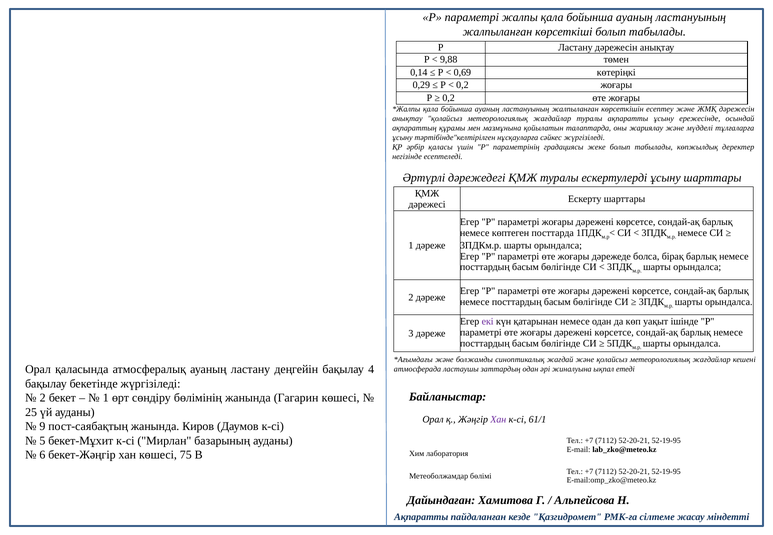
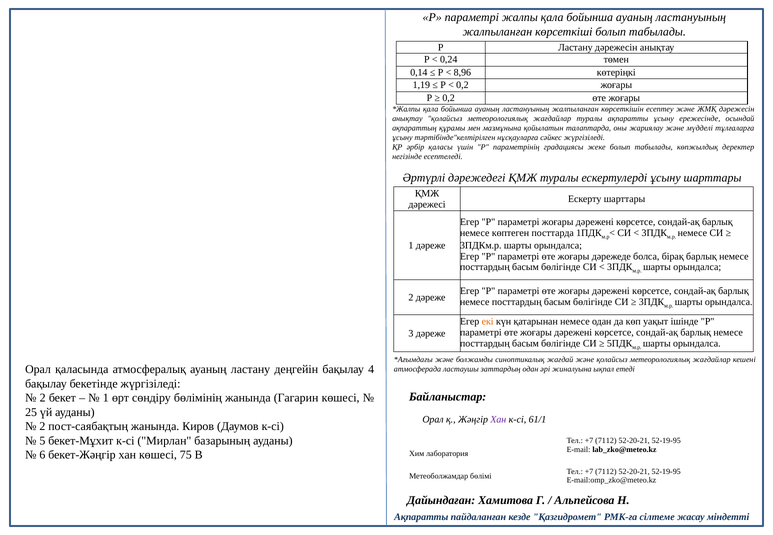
9,88: 9,88 -> 0,24
0,69: 0,69 -> 8,96
0,29: 0,29 -> 1,19
екі colour: purple -> orange
9 at (42, 426): 9 -> 2
